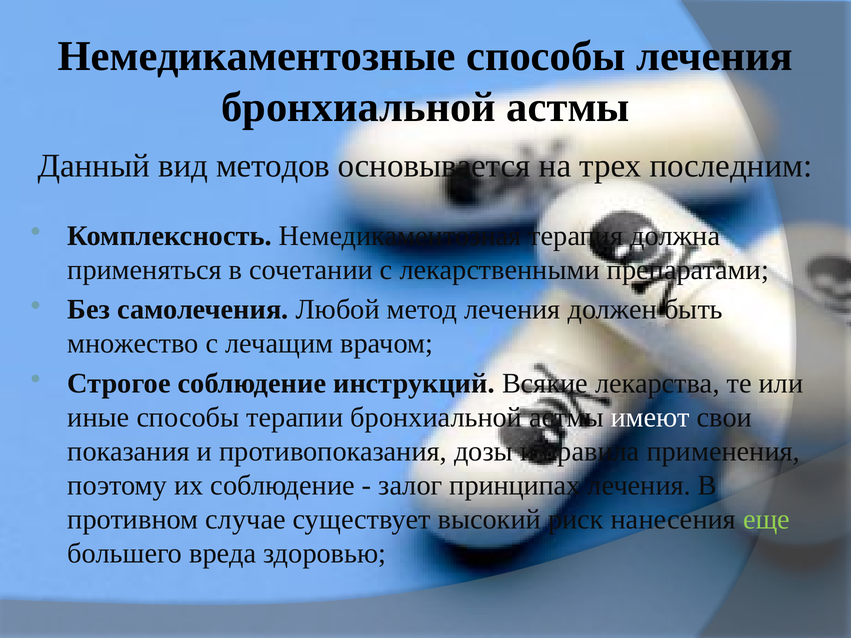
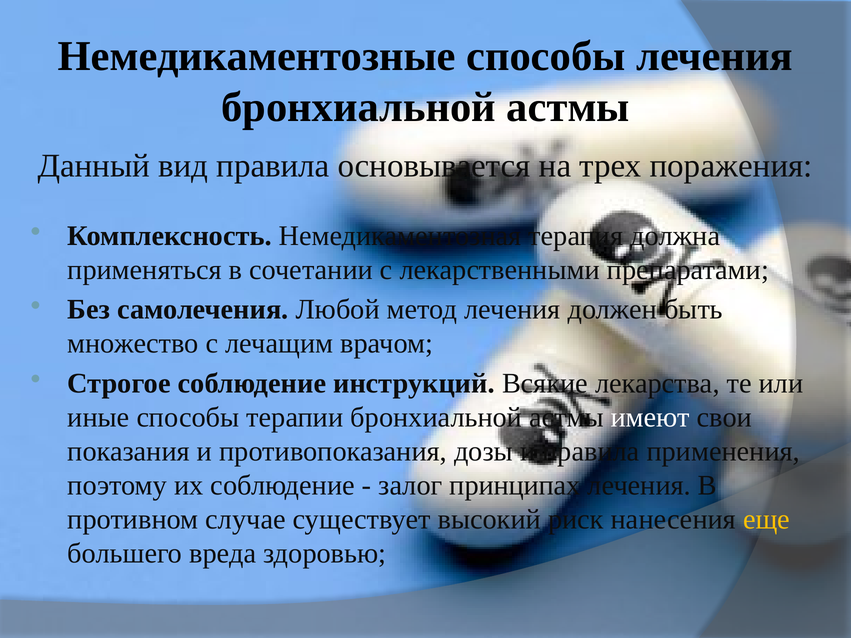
вид методов: методов -> правила
последним: последним -> поражения
еще colour: light green -> yellow
